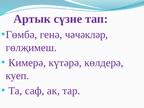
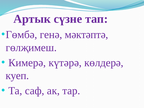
чәчәкләр: чәчәкләр -> мәктәптә
